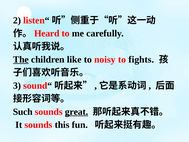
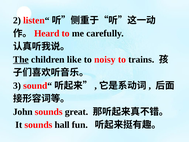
fights: fights -> trains
Such: Such -> John
great underline: present -> none
this: this -> hall
